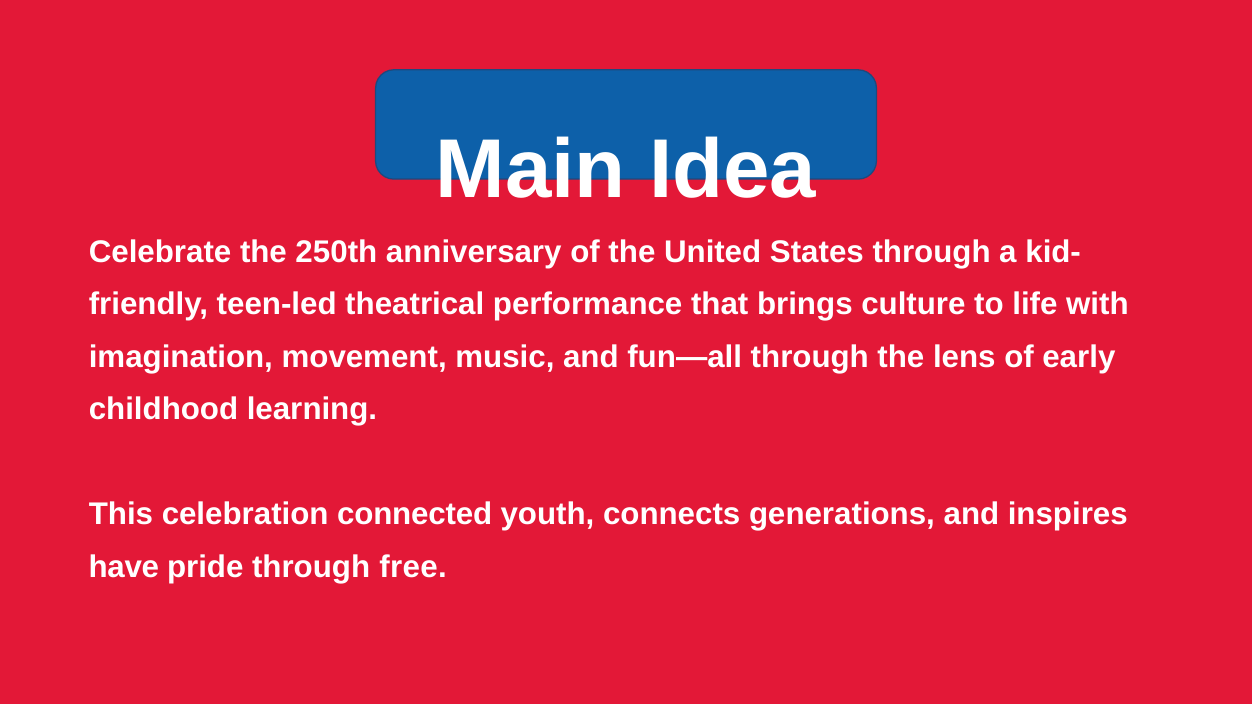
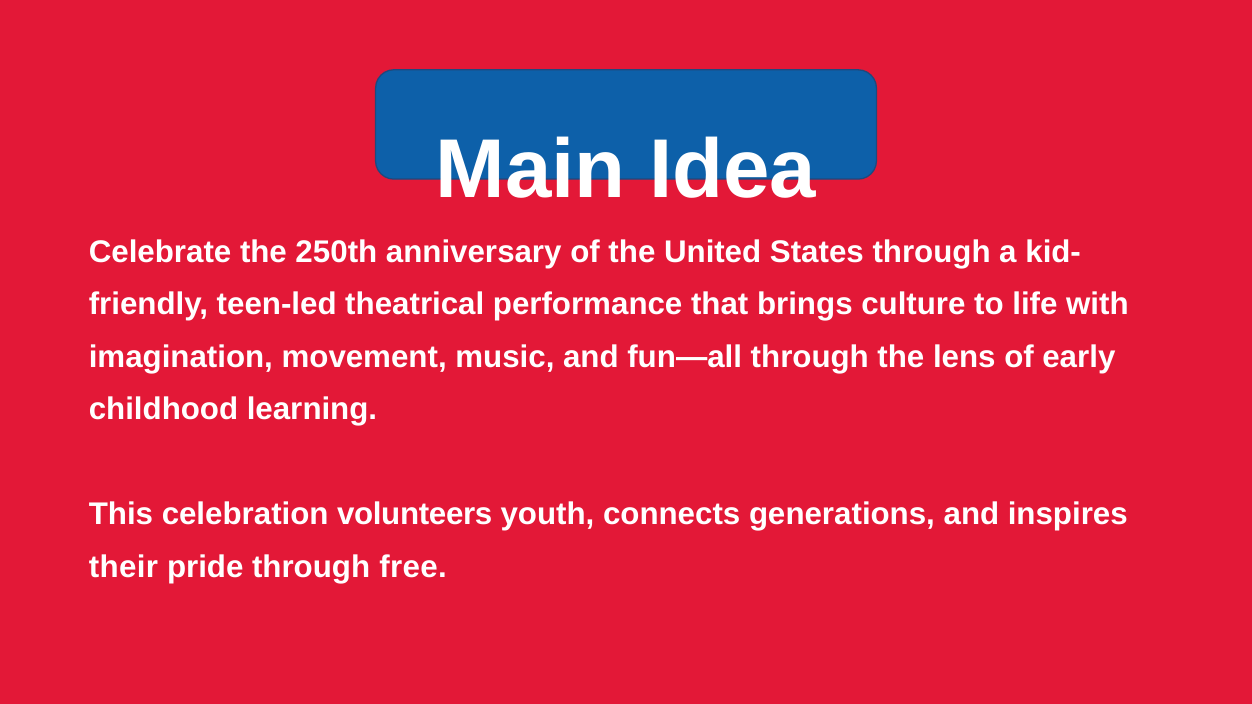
connected: connected -> volunteers
have: have -> their
